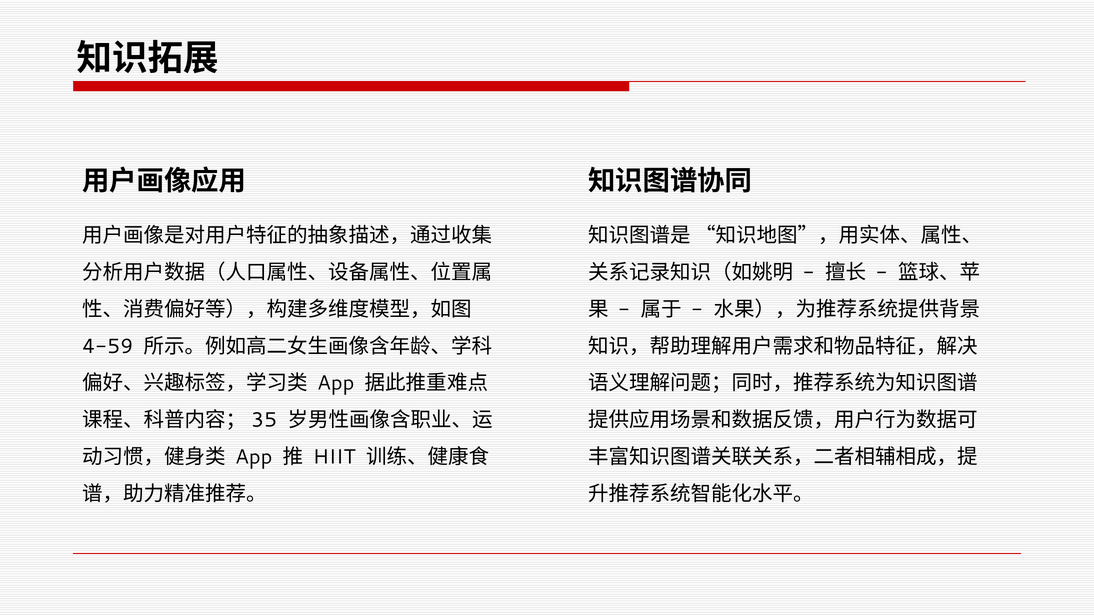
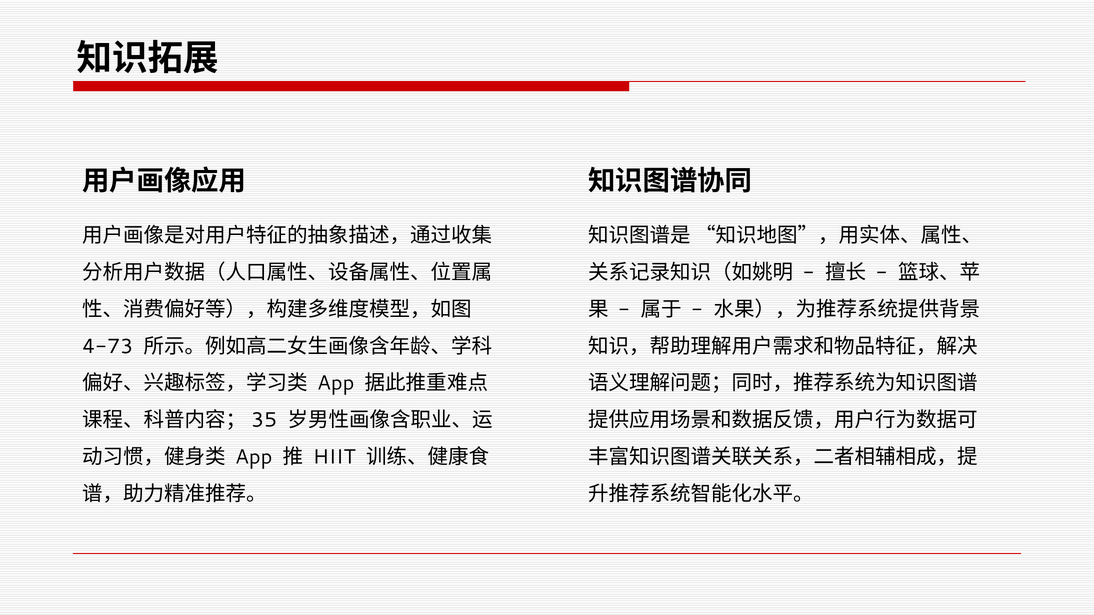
4-59: 4-59 -> 4-73
